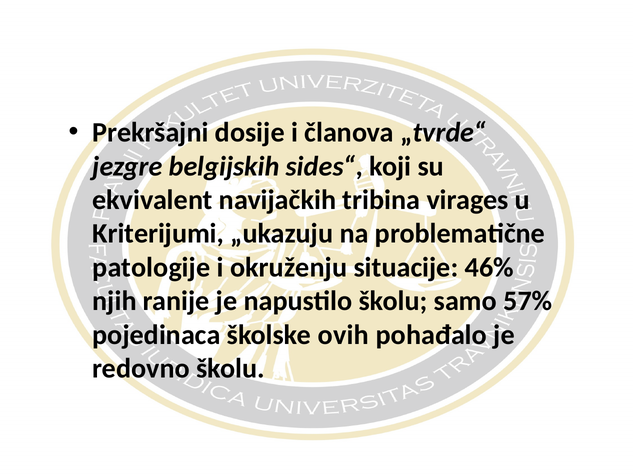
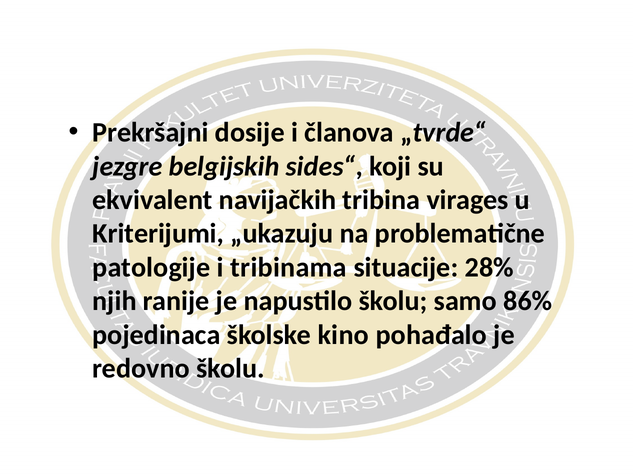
okruženju: okruženju -> tribinama
46%: 46% -> 28%
57%: 57% -> 86%
ovih: ovih -> kino
